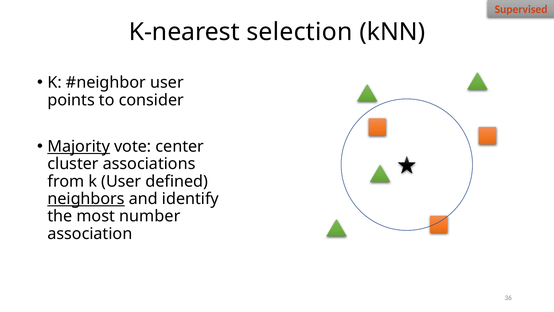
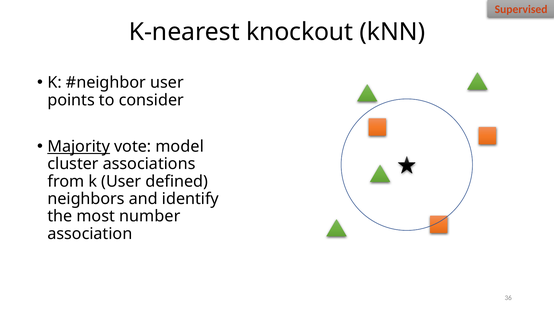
selection: selection -> knockout
center: center -> model
neighbors underline: present -> none
